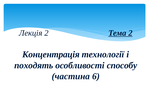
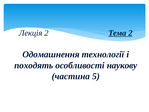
Концентрація: Концентрація -> Одомашнення
способу: способу -> наукову
6: 6 -> 5
